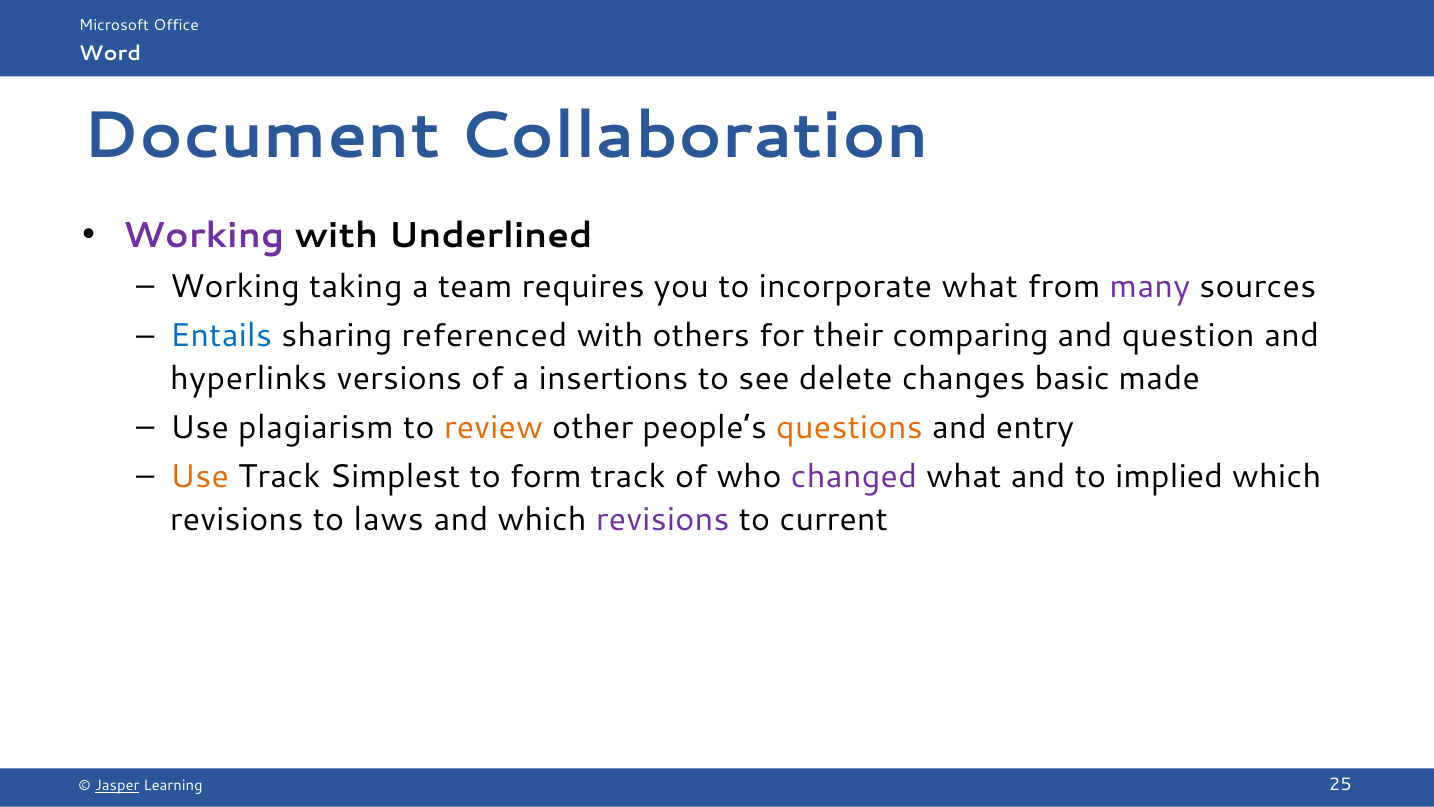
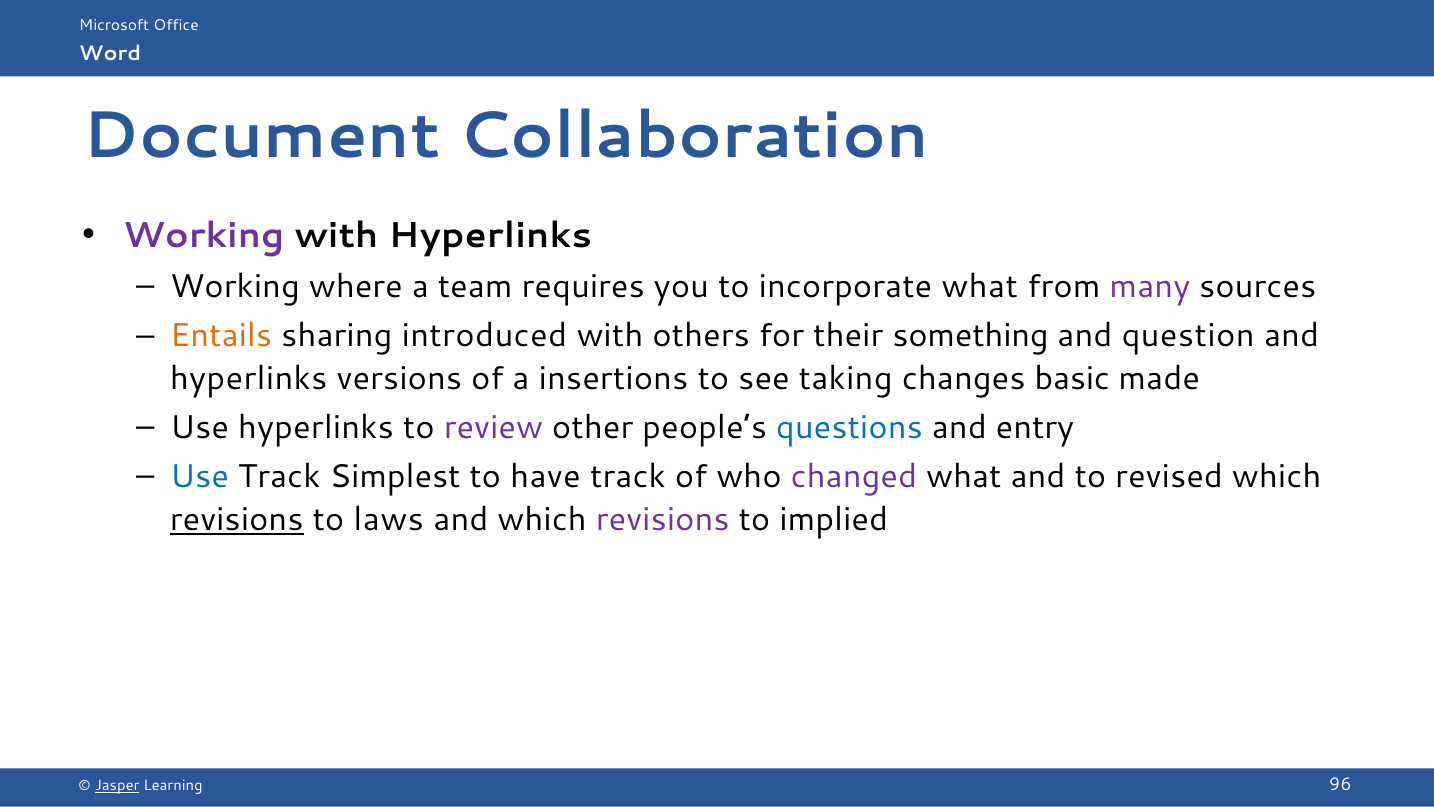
with Underlined: Underlined -> Hyperlinks
taking: taking -> where
Entails colour: blue -> orange
referenced: referenced -> introduced
comparing: comparing -> something
delete: delete -> taking
Use plagiarism: plagiarism -> hyperlinks
review colour: orange -> purple
questions colour: orange -> blue
Use at (199, 477) colour: orange -> blue
form: form -> have
implied: implied -> revised
revisions at (237, 519) underline: none -> present
current: current -> implied
25: 25 -> 96
